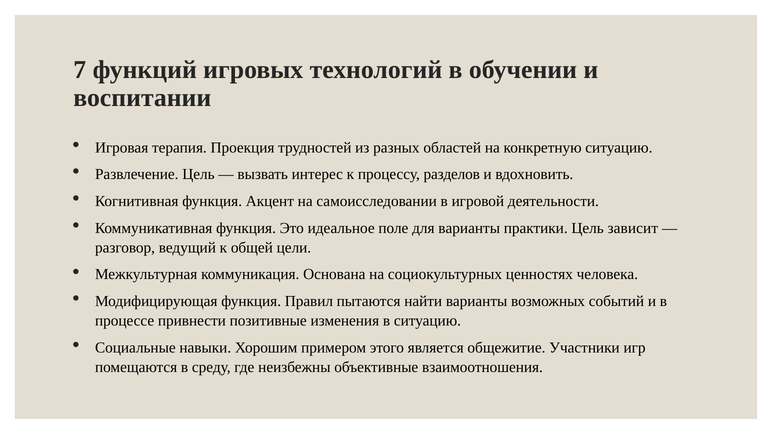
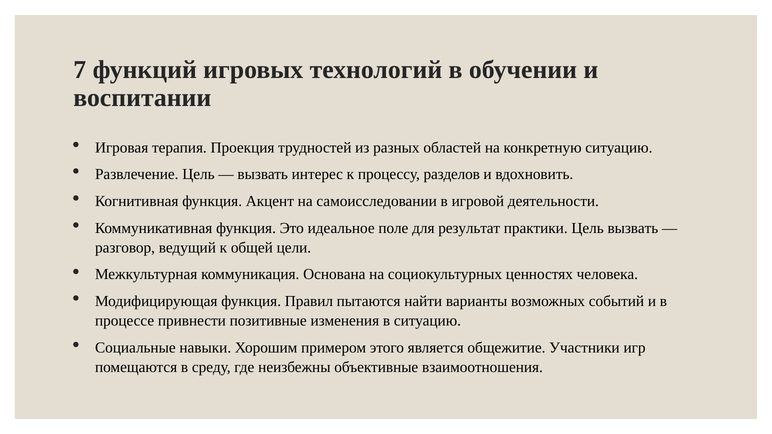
для варианты: варианты -> результат
Цель зависит: зависит -> вызвать
